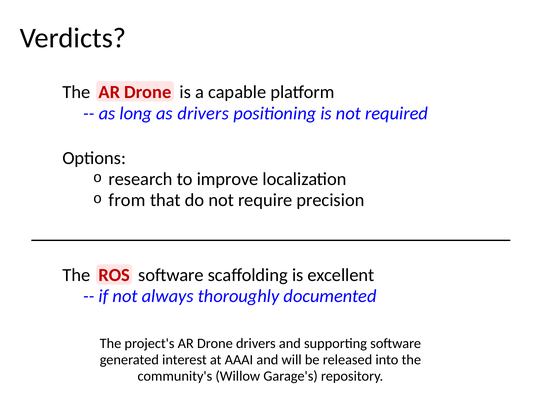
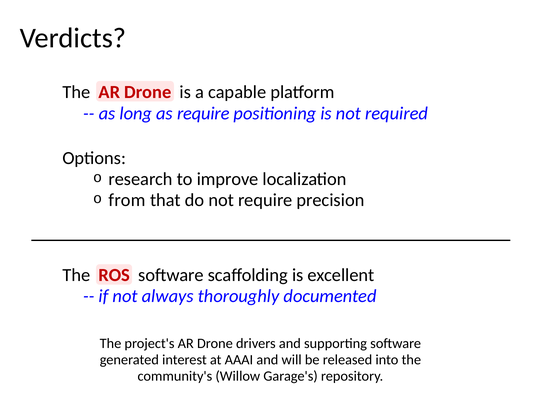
as drivers: drivers -> require
